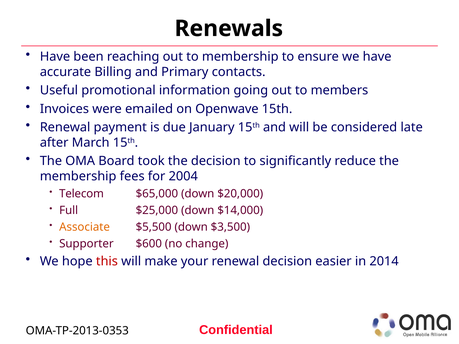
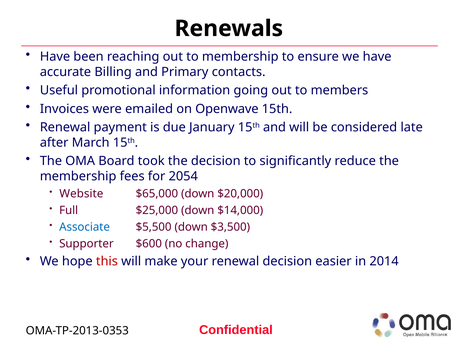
2004: 2004 -> 2054
Telecom: Telecom -> Website
Associate colour: orange -> blue
